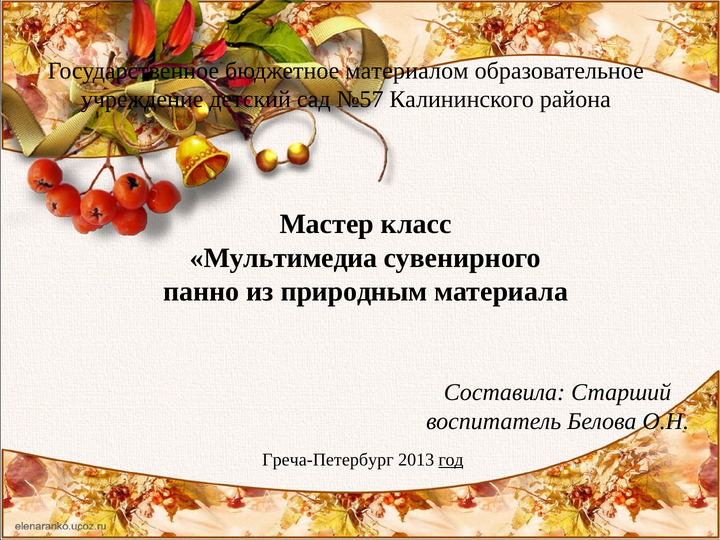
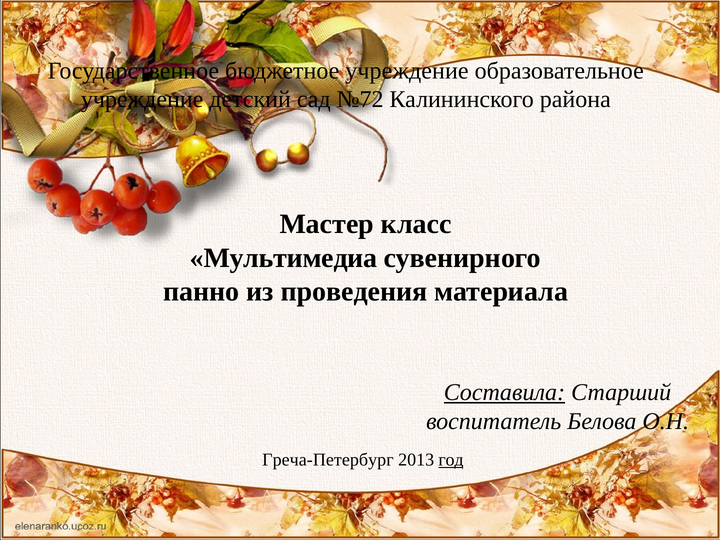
бюджетное материалом: материалом -> учреждение
№57: №57 -> №72
природным: природным -> проведения
Составила underline: none -> present
